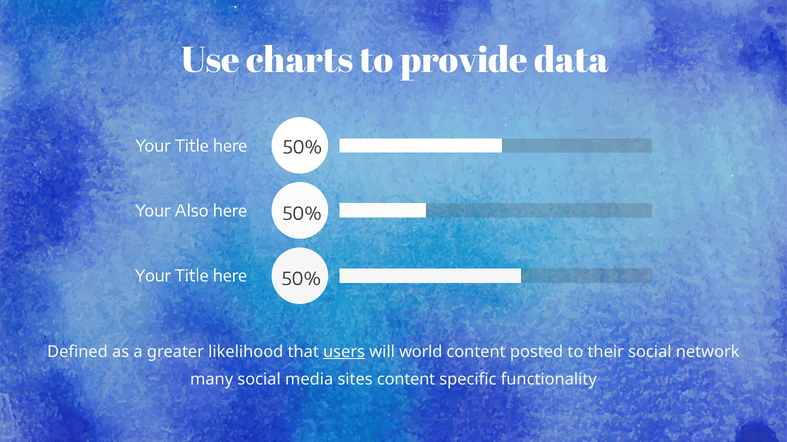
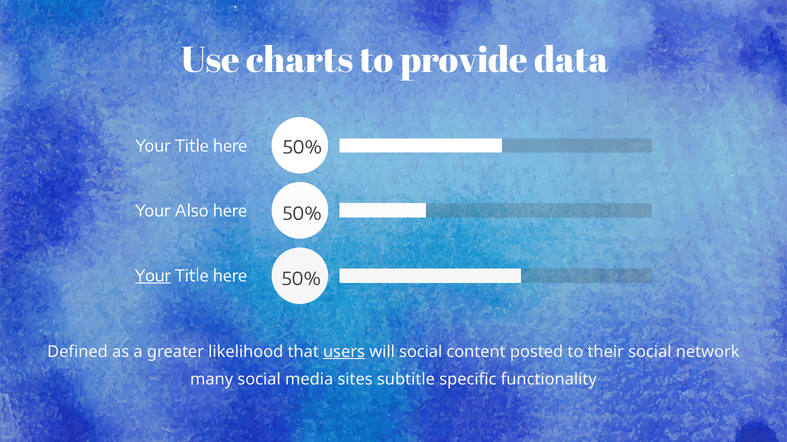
Your at (153, 276) underline: none -> present
will world: world -> social
sites content: content -> subtitle
